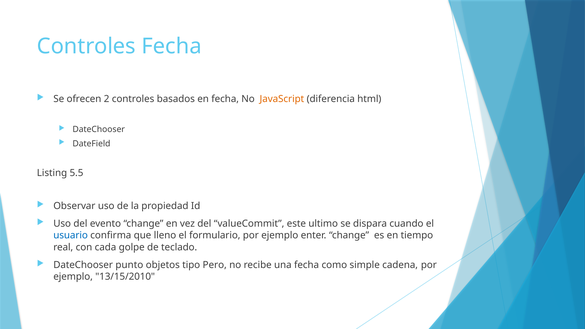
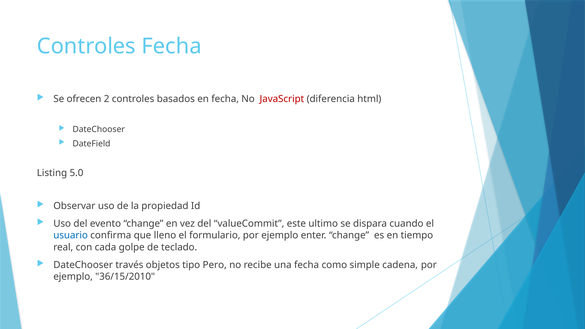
JavaScript colour: orange -> red
5.5: 5.5 -> 5.0
punto: punto -> través
13/15/2010: 13/15/2010 -> 36/15/2010
